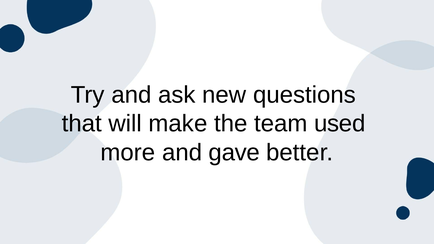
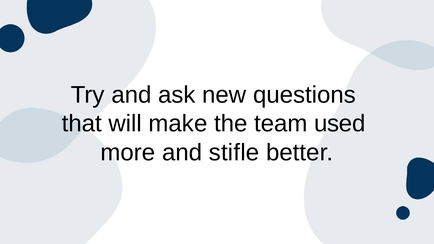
gave: gave -> stifle
